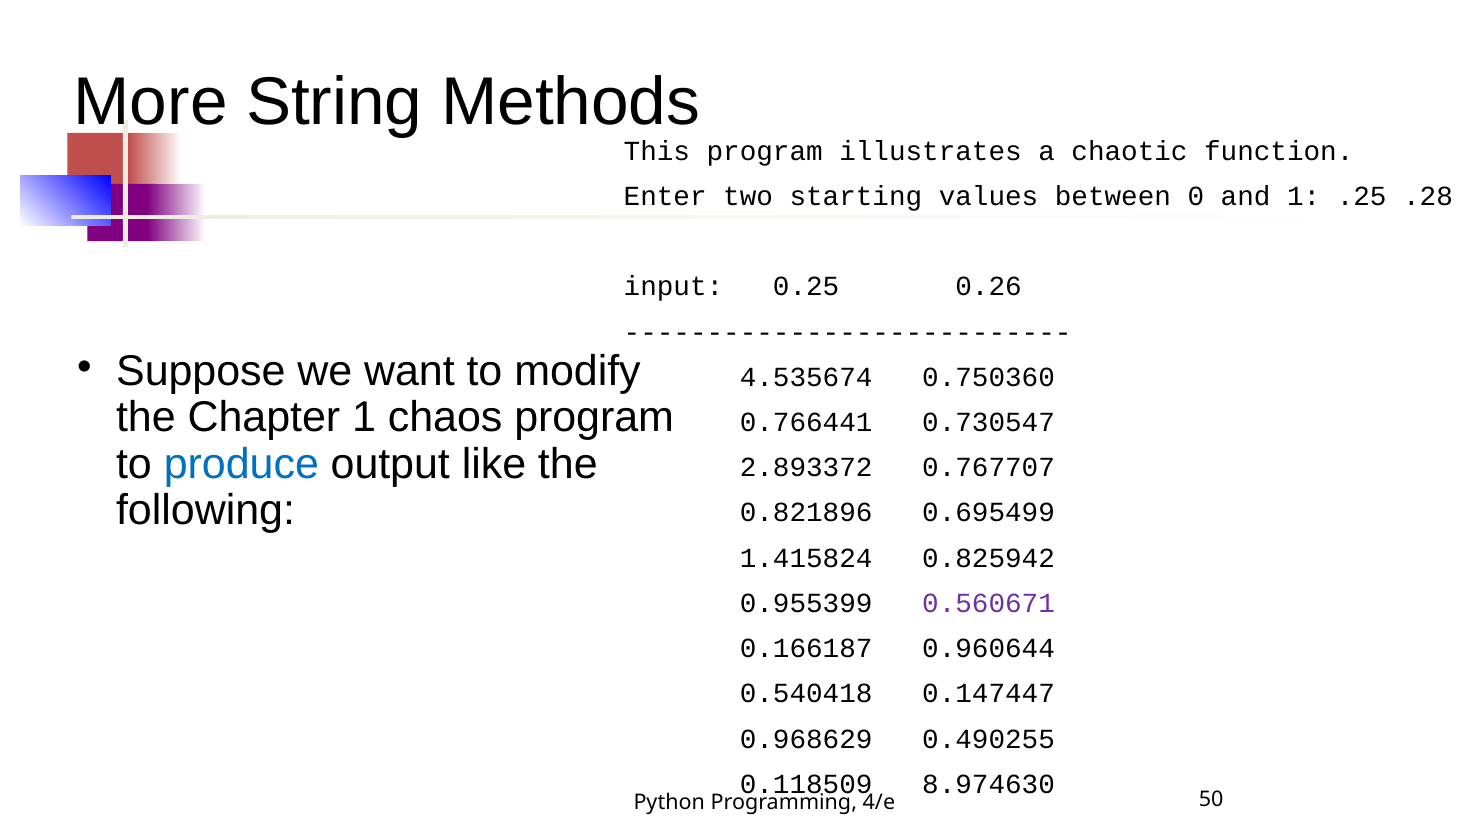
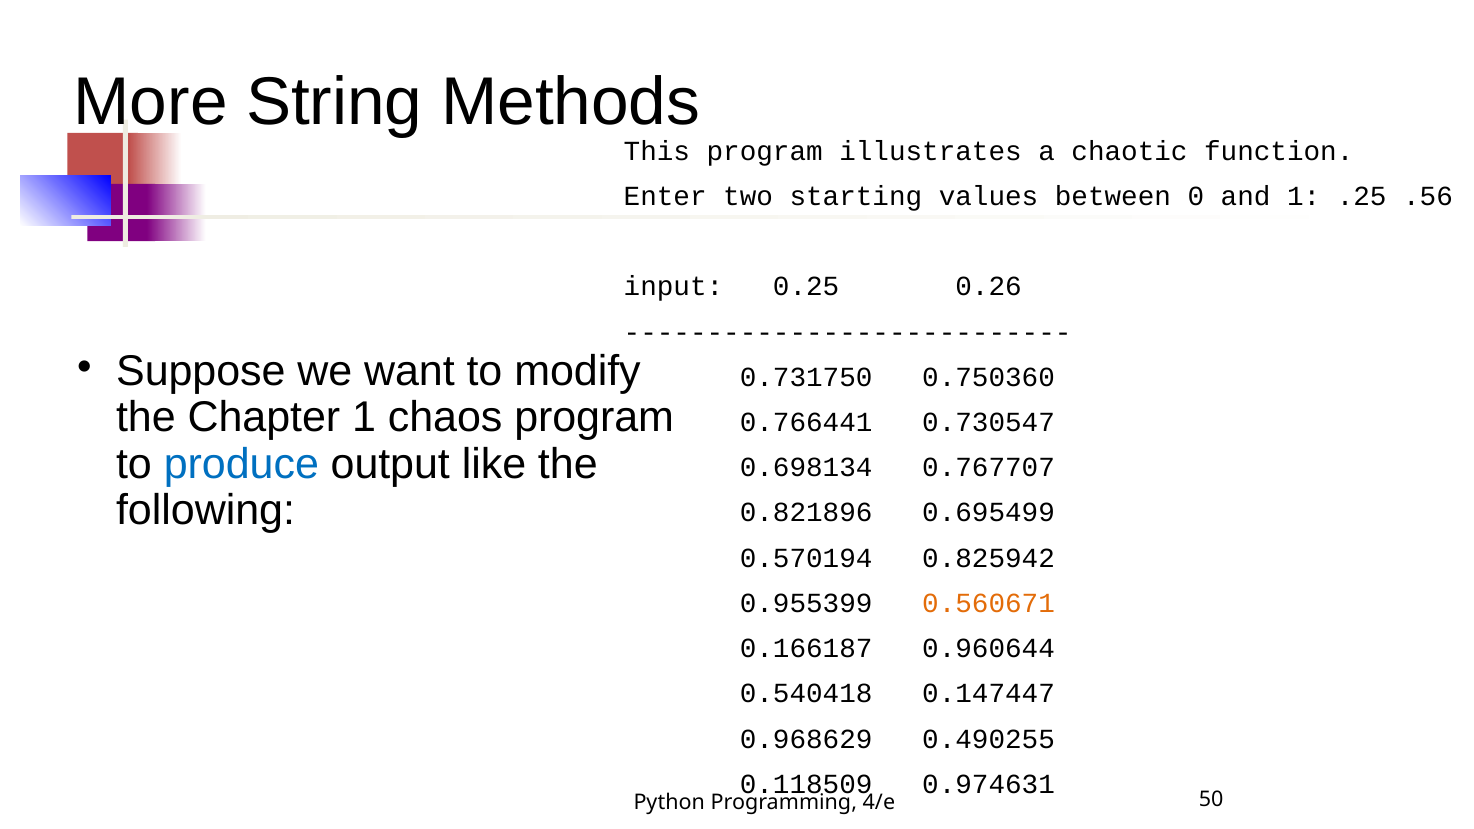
.28: .28 -> .56
4.535674: 4.535674 -> 0.731750
2.893372: 2.893372 -> 0.698134
1.415824: 1.415824 -> 0.570194
0.560671 colour: purple -> orange
8.974630: 8.974630 -> 0.974631
